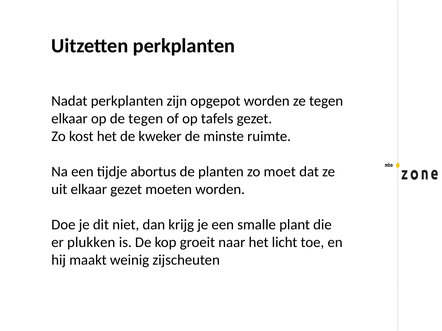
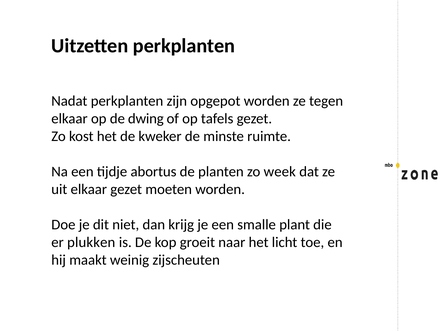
de tegen: tegen -> dwing
moet: moet -> week
